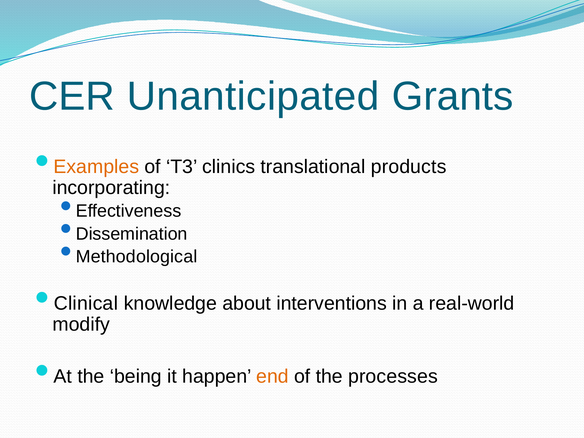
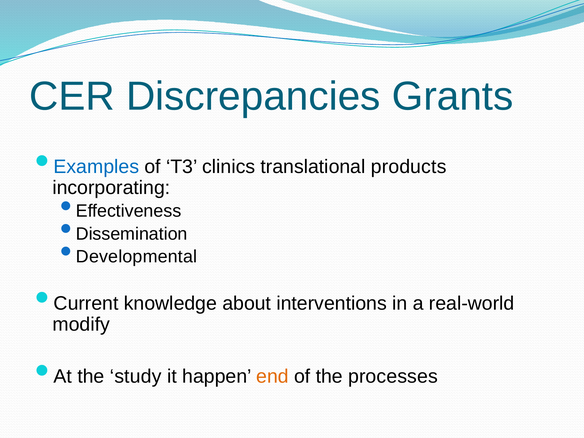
Unanticipated: Unanticipated -> Discrepancies
Examples colour: orange -> blue
Methodological: Methodological -> Developmental
Clinical: Clinical -> Current
being: being -> study
